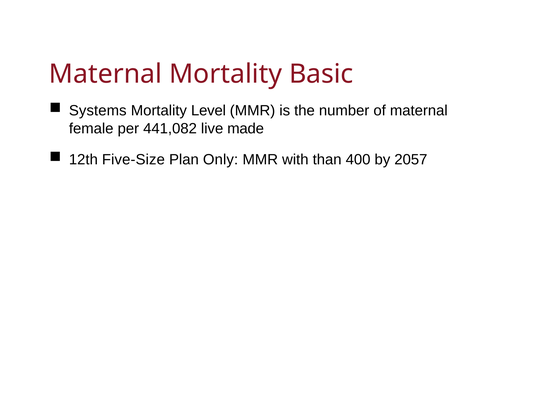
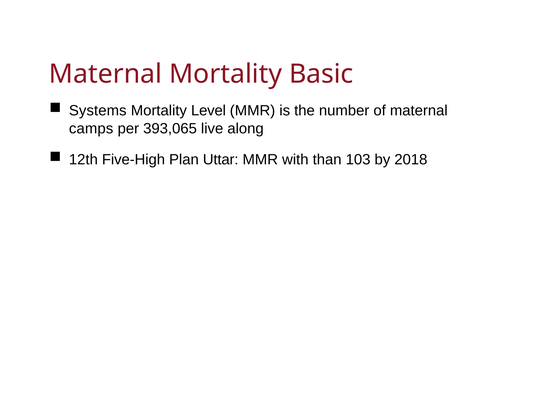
female: female -> camps
441,082: 441,082 -> 393,065
made: made -> along
Five-Size: Five-Size -> Five-High
Only: Only -> Uttar
400: 400 -> 103
2057: 2057 -> 2018
